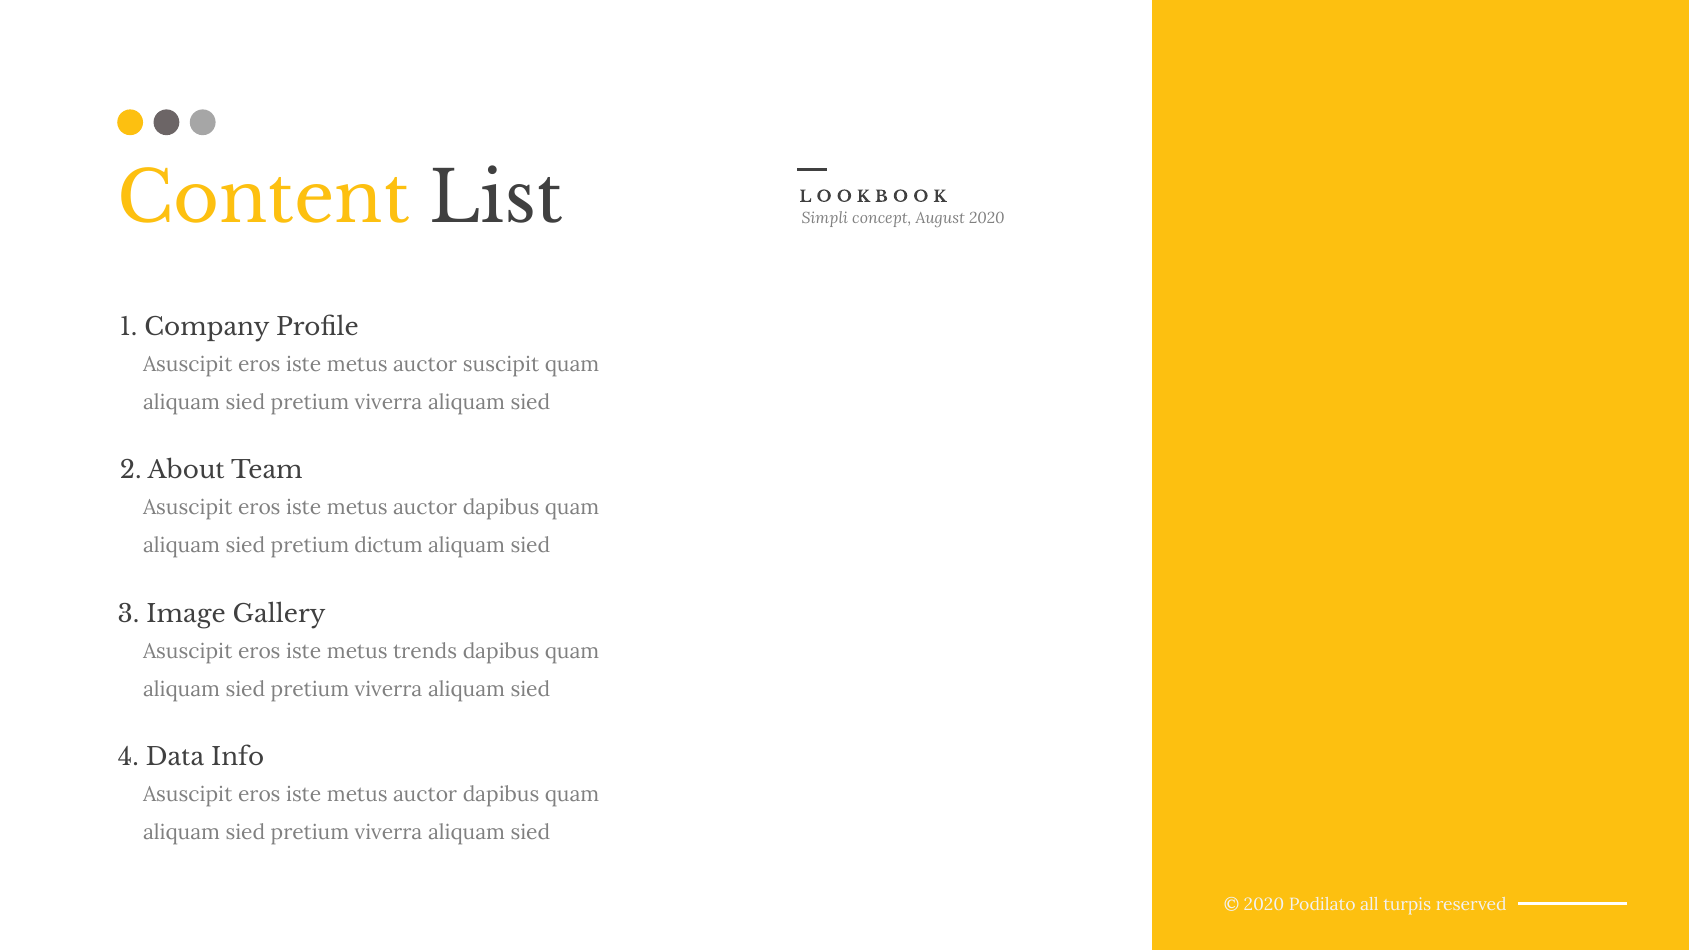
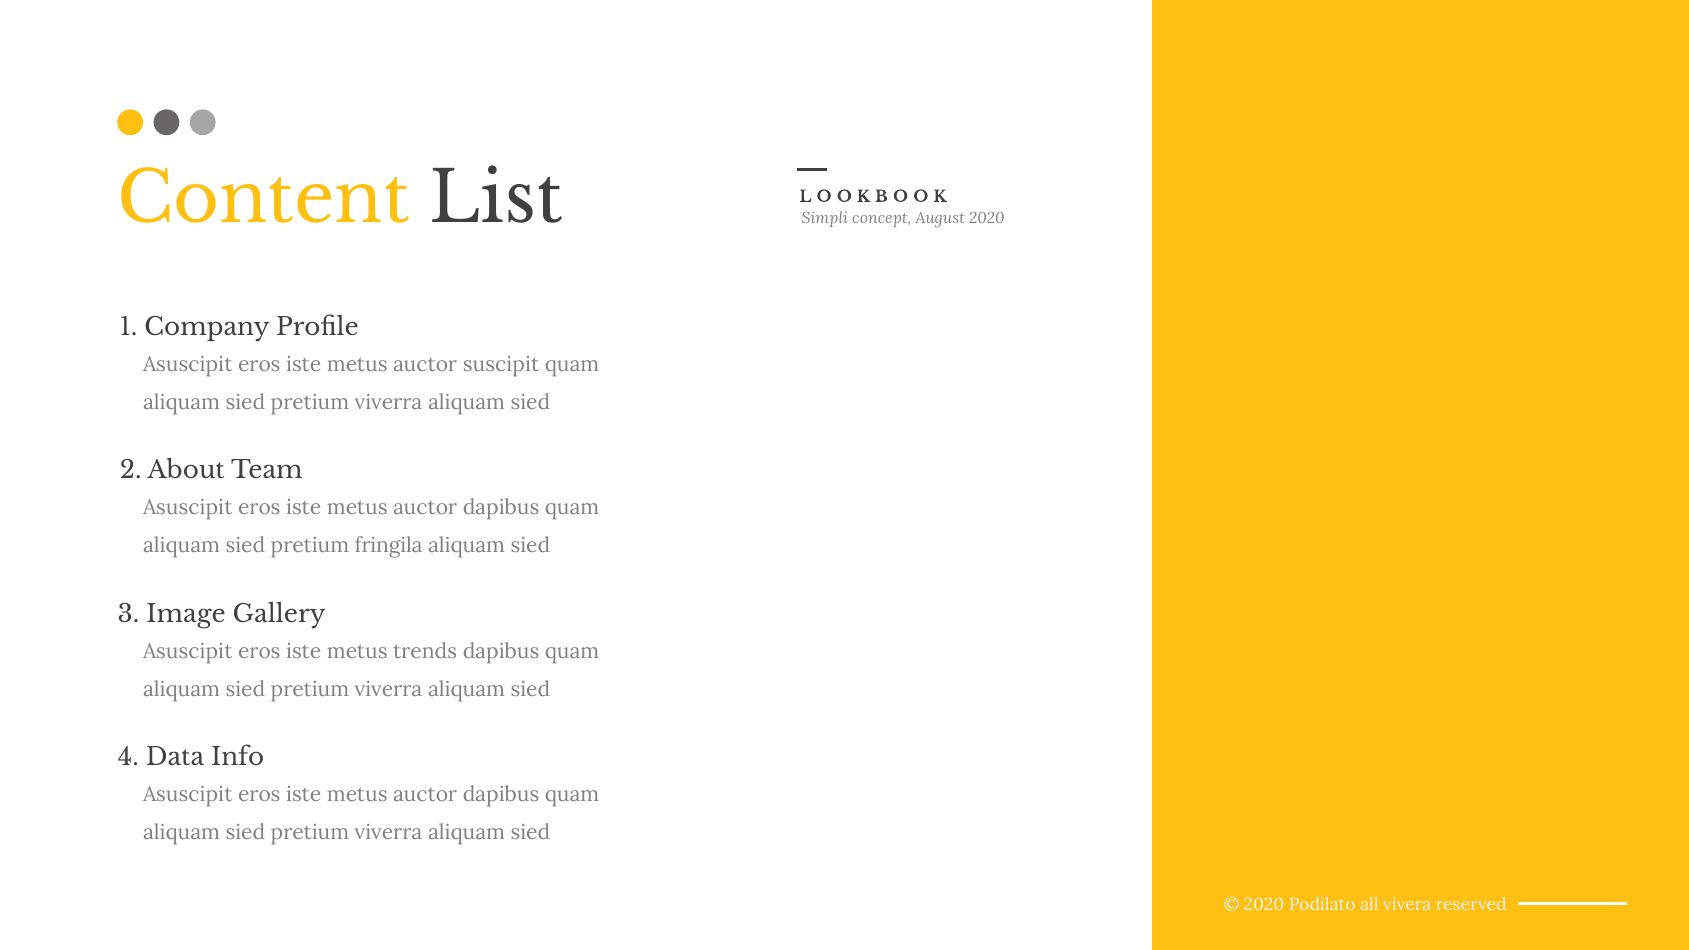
dictum: dictum -> fringila
turpis: turpis -> vivera
